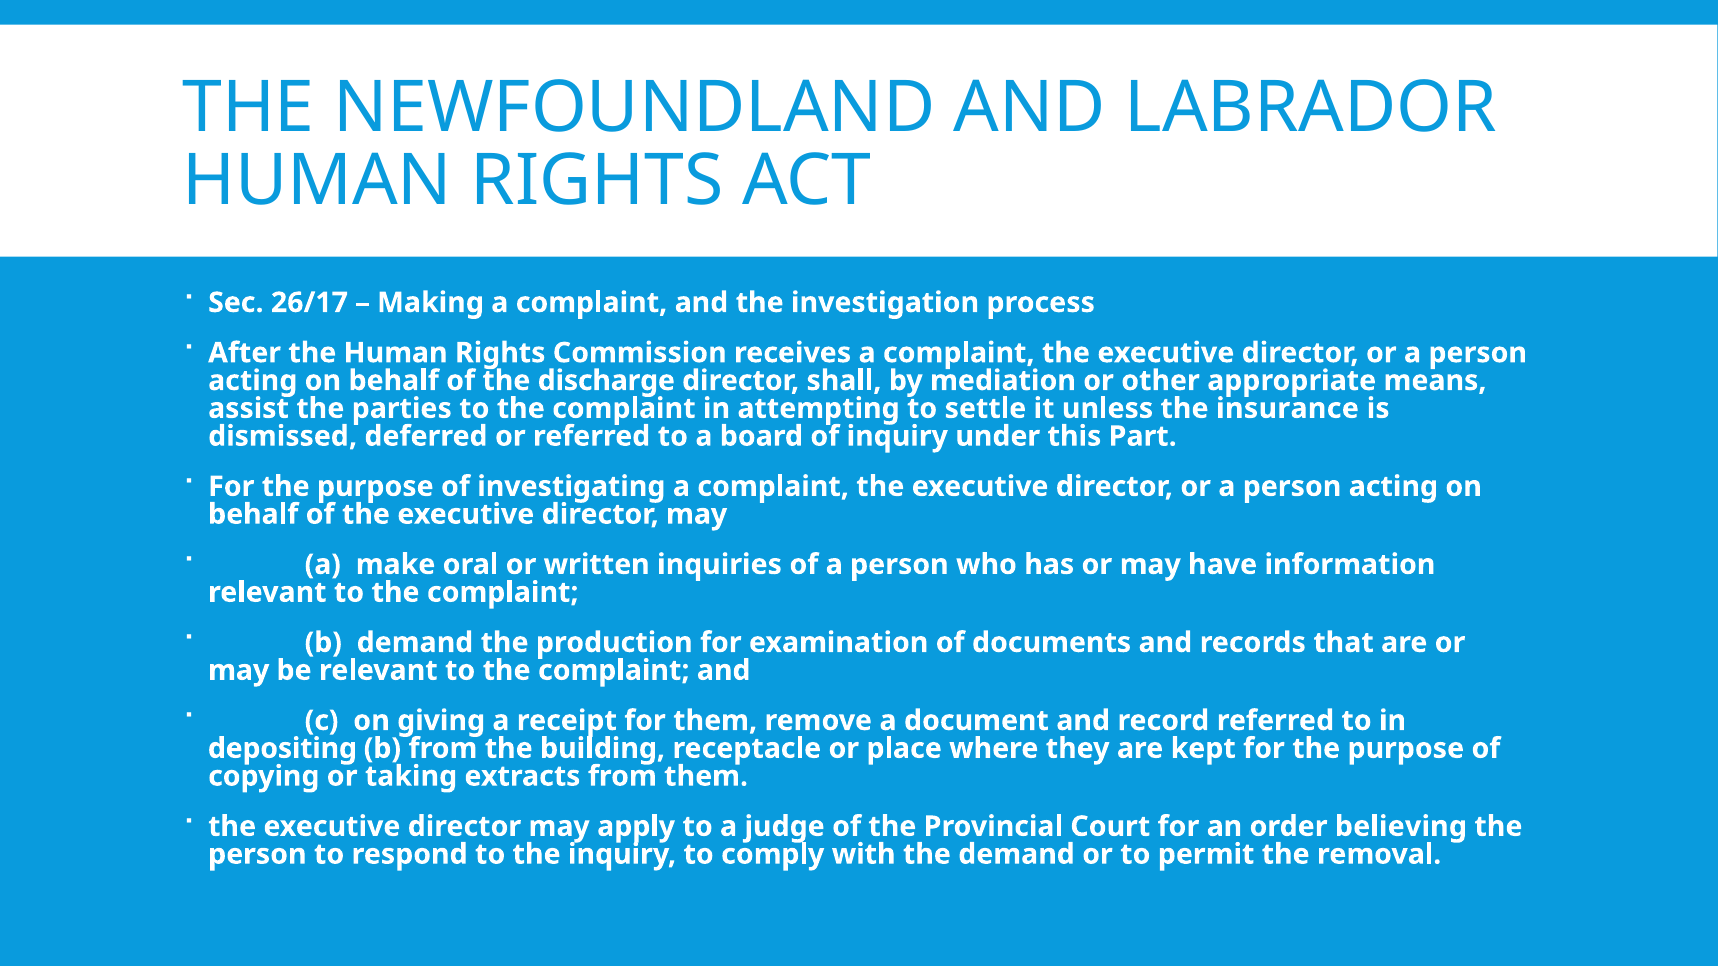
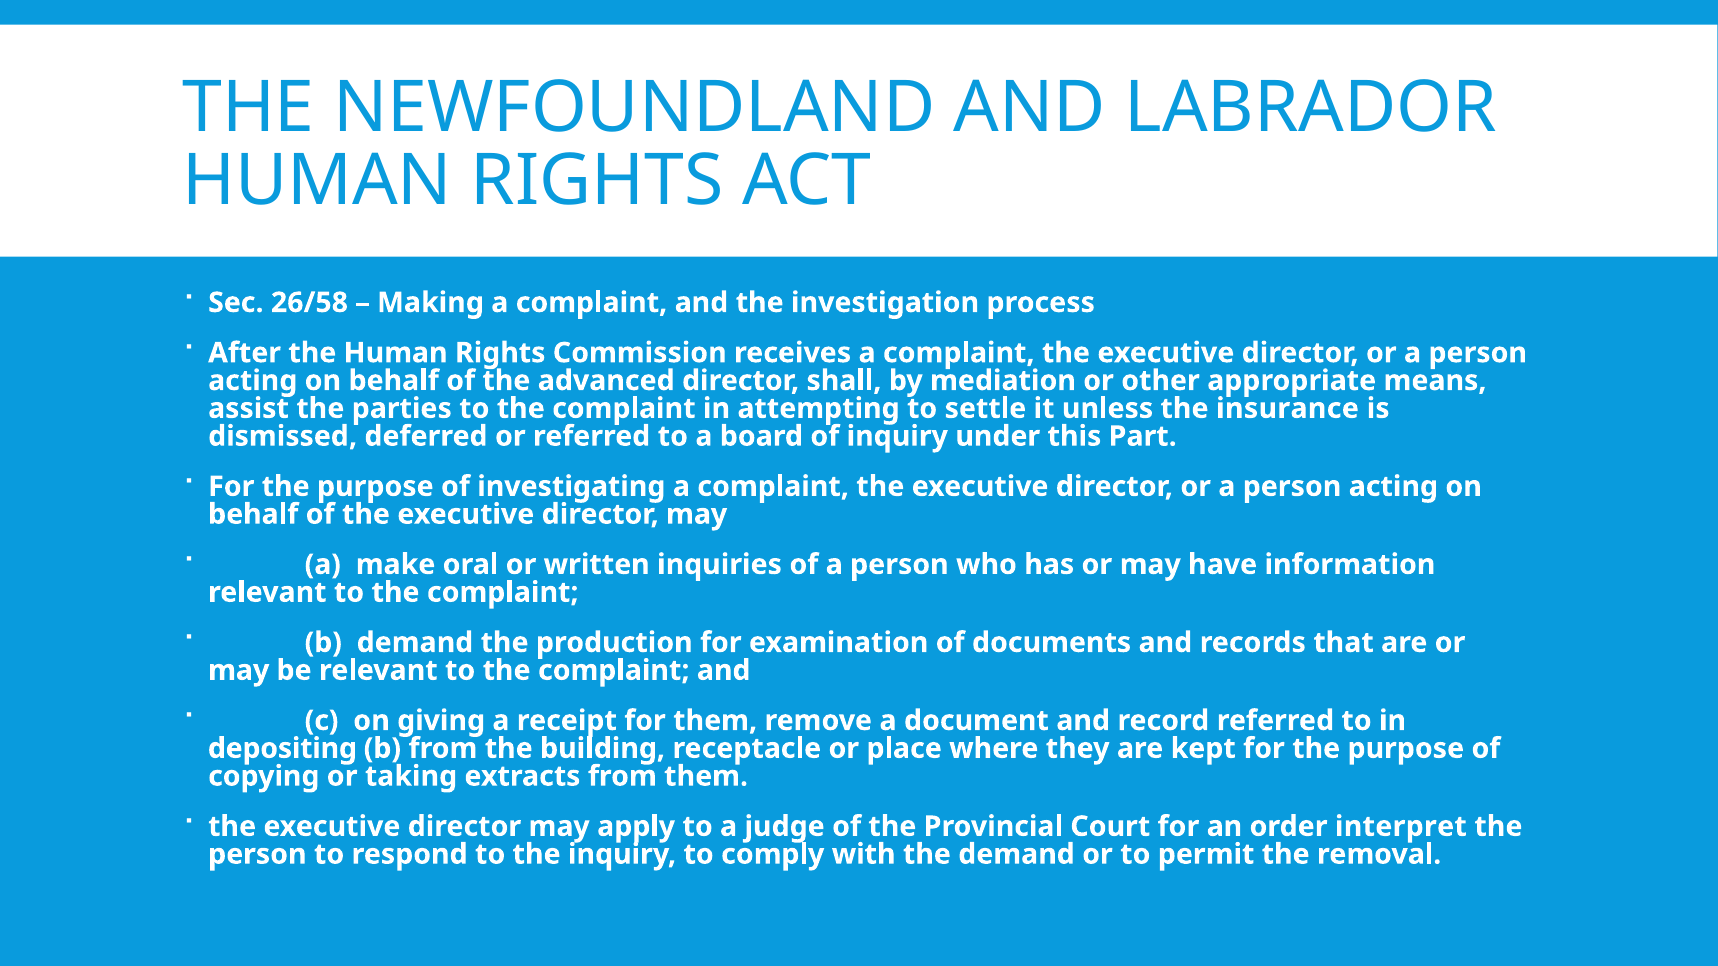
26/17: 26/17 -> 26/58
discharge: discharge -> advanced
believing: believing -> interpret
